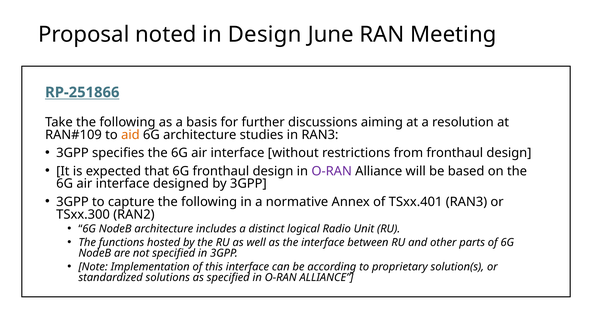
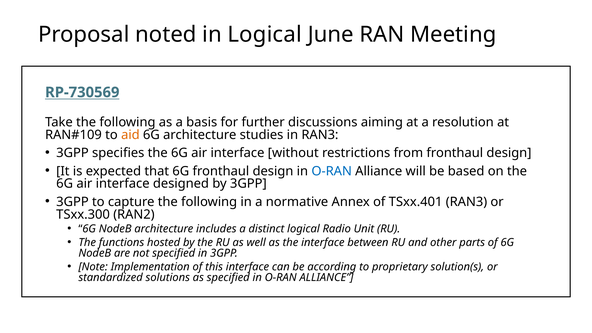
in Design: Design -> Logical
RP-251866: RP-251866 -> RP-730569
O-RAN at (332, 171) colour: purple -> blue
